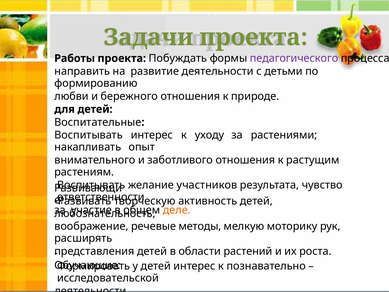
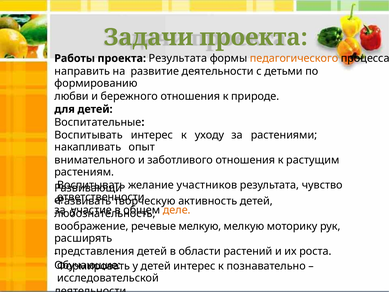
проекта Побуждать: Побуждать -> Результата
педагогического colour: purple -> orange
речевые методы: методы -> мелкую
